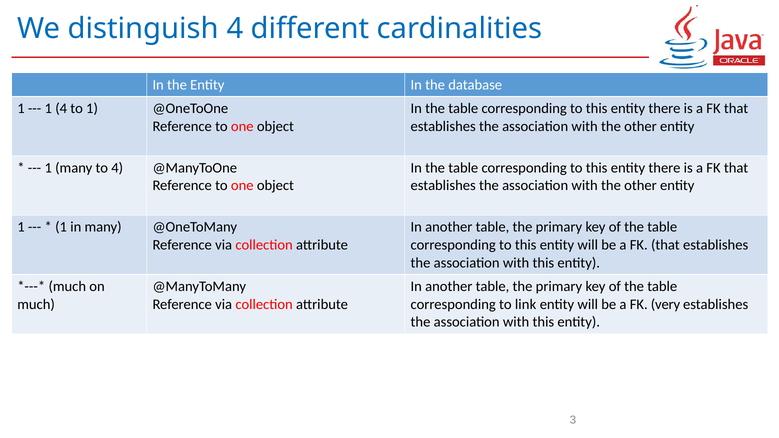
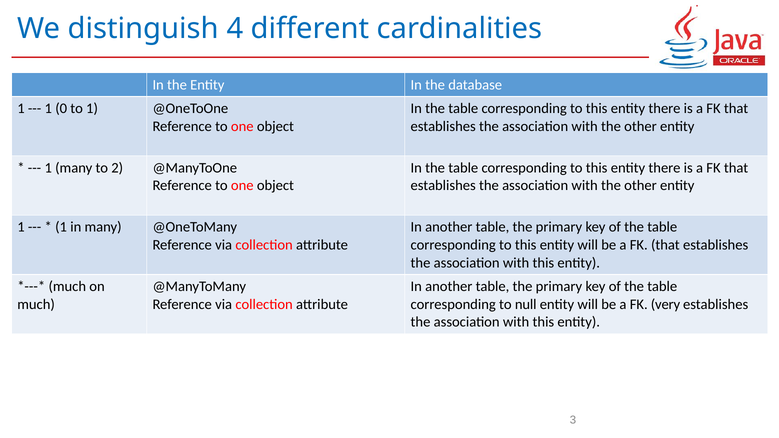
1 4: 4 -> 0
to 4: 4 -> 2
link: link -> null
